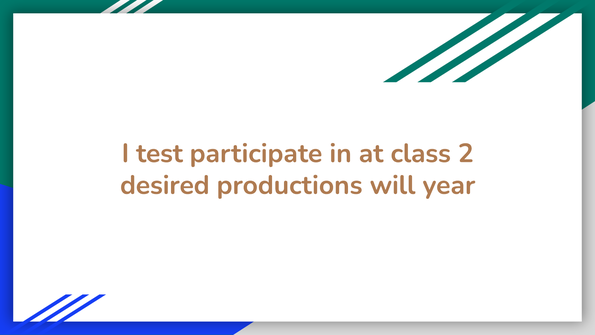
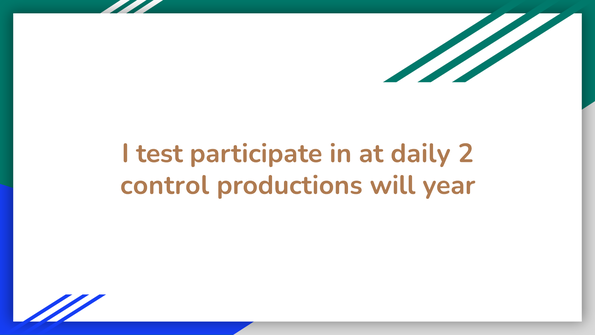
class: class -> daily
desired: desired -> control
